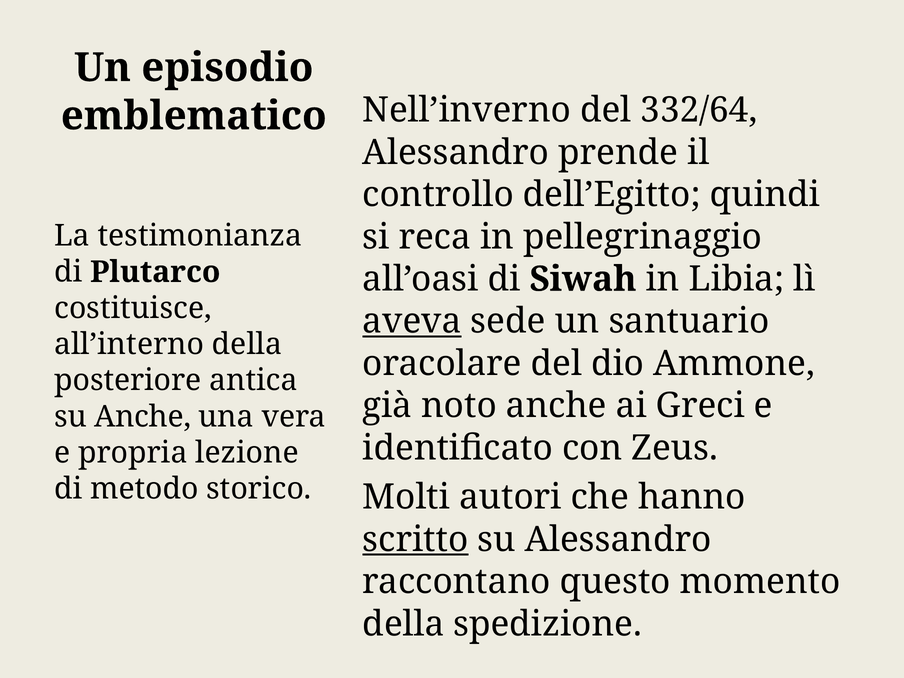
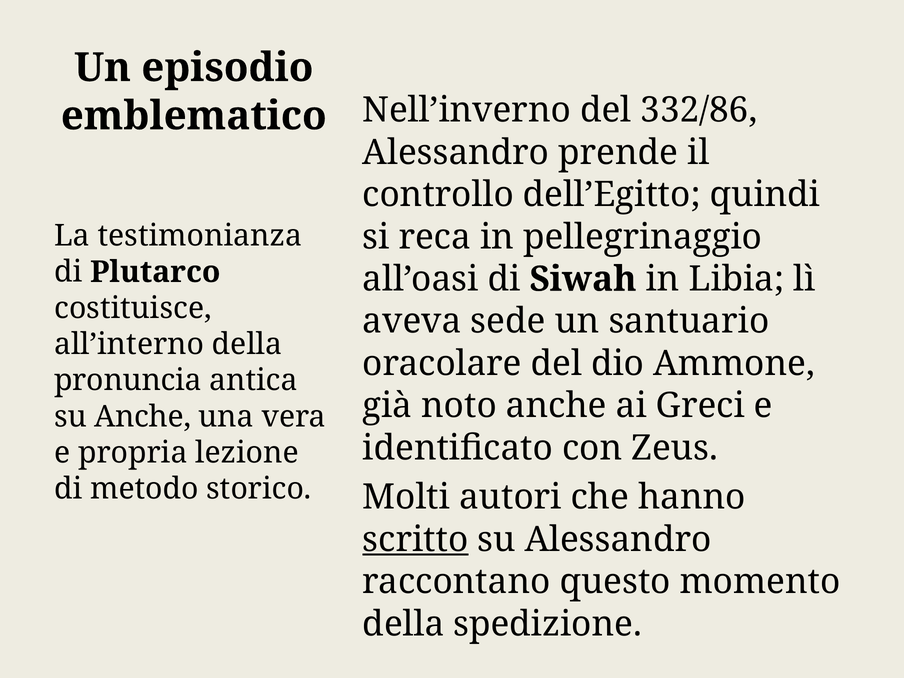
332/64: 332/64 -> 332/86
aveva underline: present -> none
posteriore: posteriore -> pronuncia
